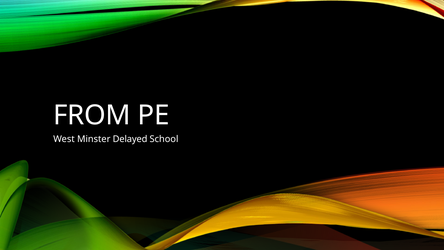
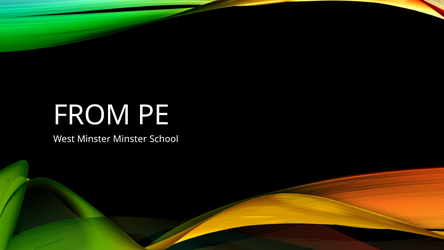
Minster Delayed: Delayed -> Minster
